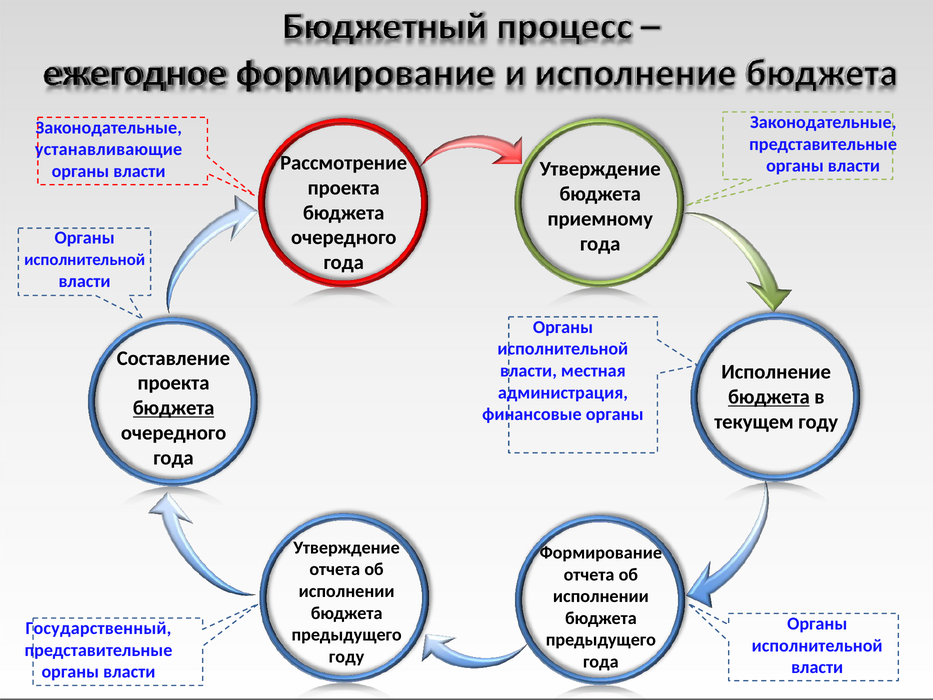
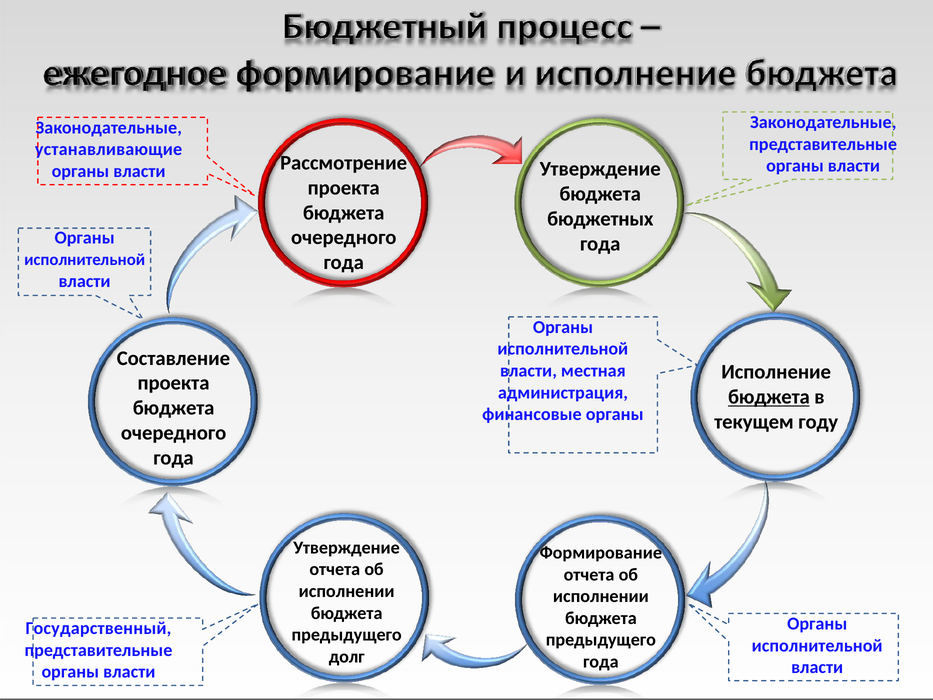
приемному: приемному -> бюджетных
бюджета at (174, 408) underline: present -> none
году at (347, 656): году -> долг
